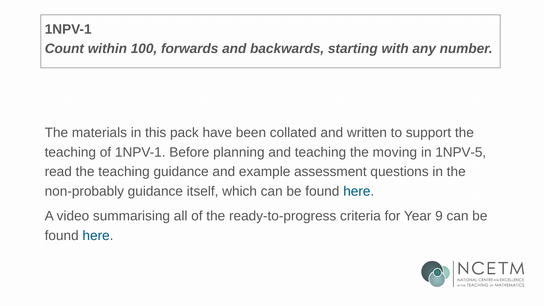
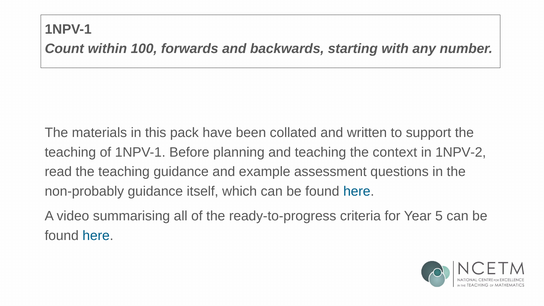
moving: moving -> context
1NPV-5: 1NPV-5 -> 1NPV-2
9: 9 -> 5
